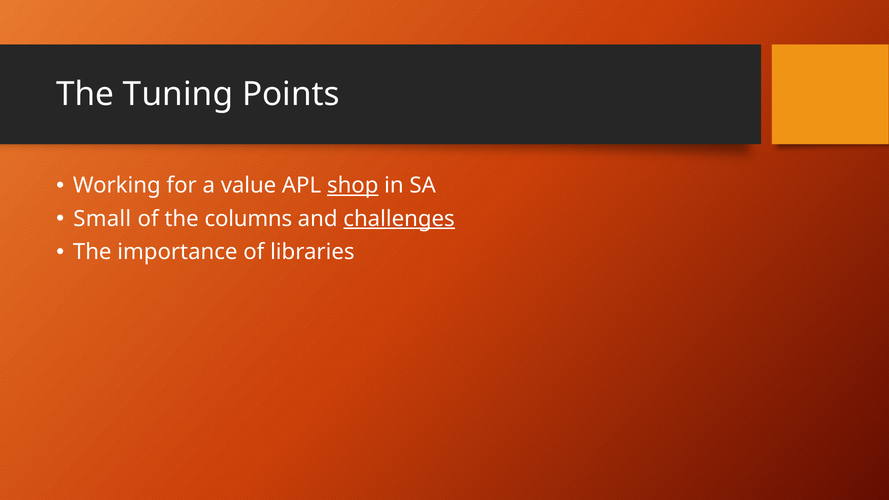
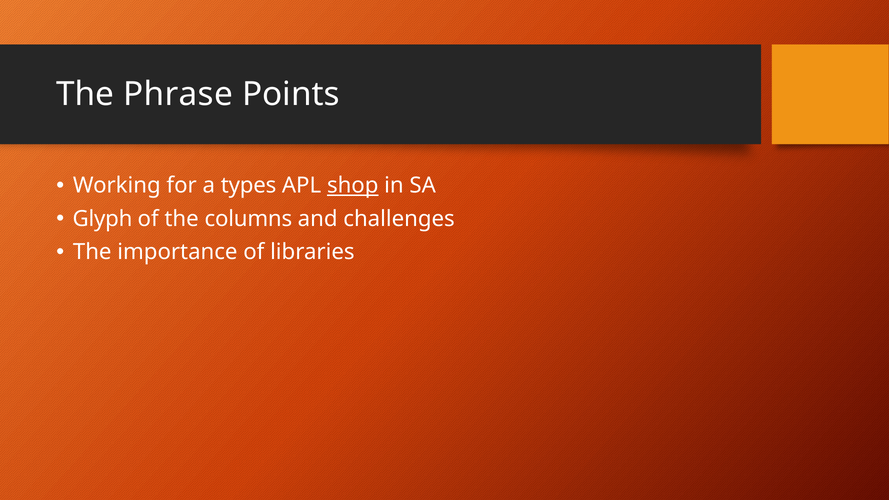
Tuning: Tuning -> Phrase
value: value -> types
Small: Small -> Glyph
challenges underline: present -> none
